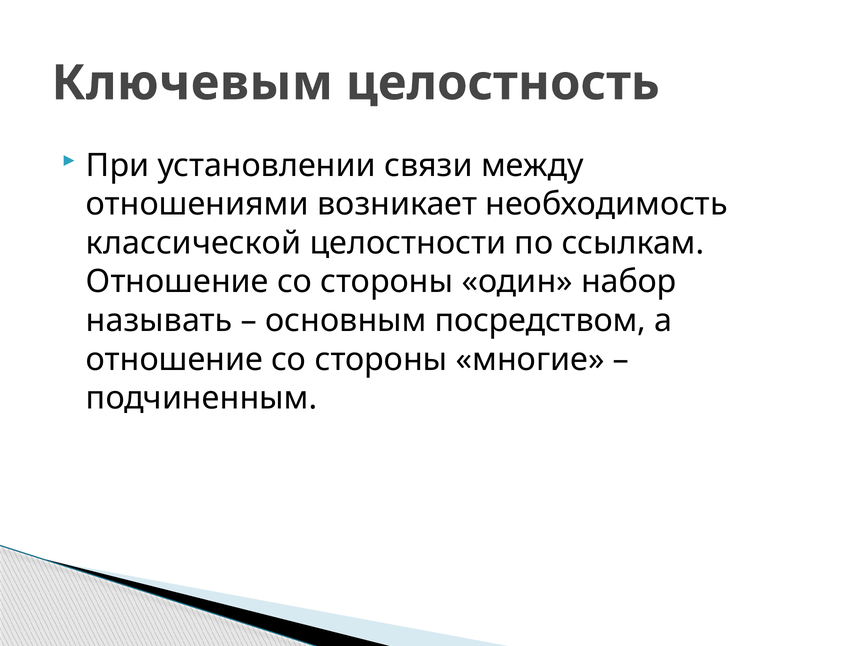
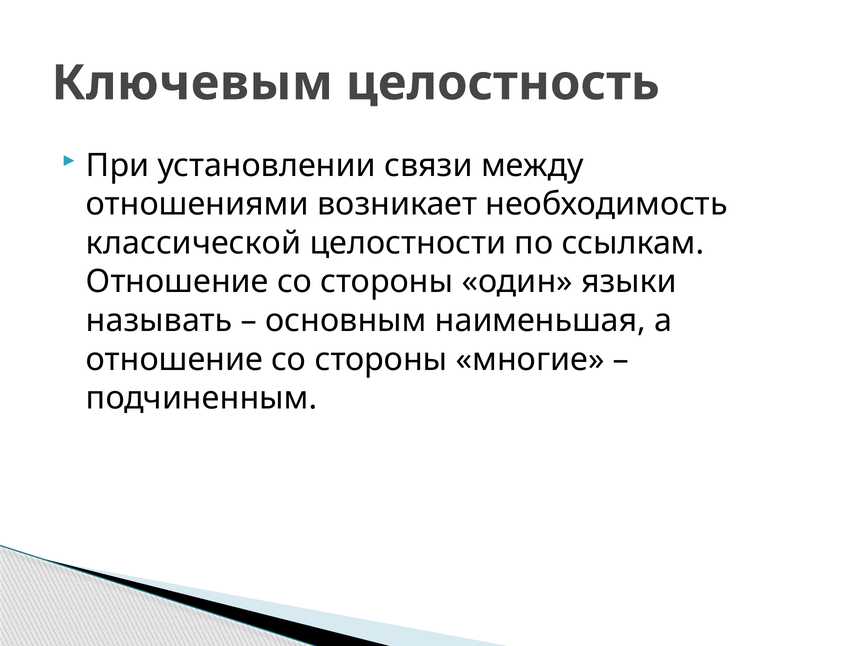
набор: набор -> языки
посредством: посредством -> наименьшая
